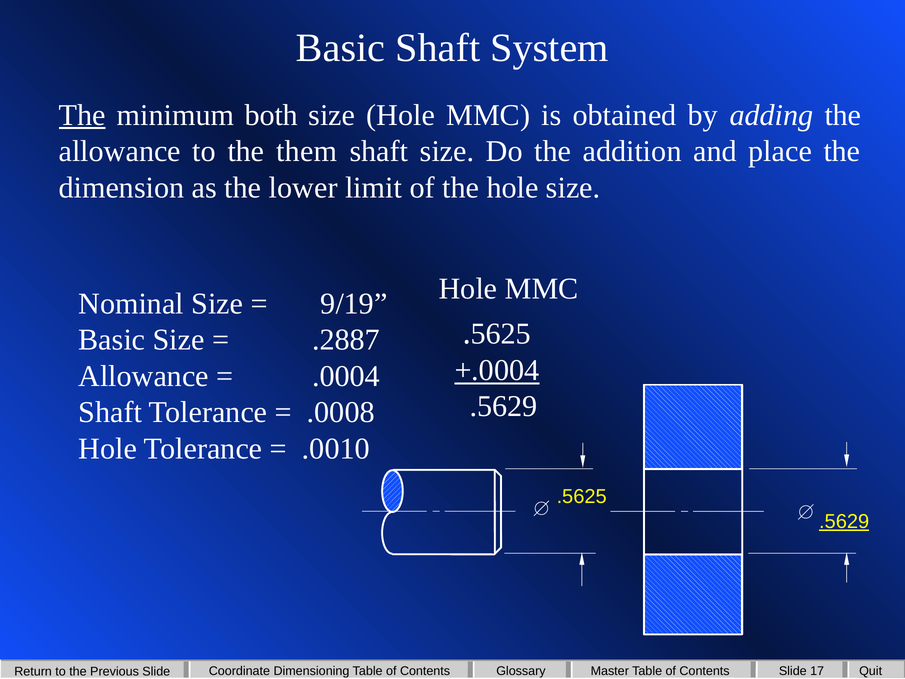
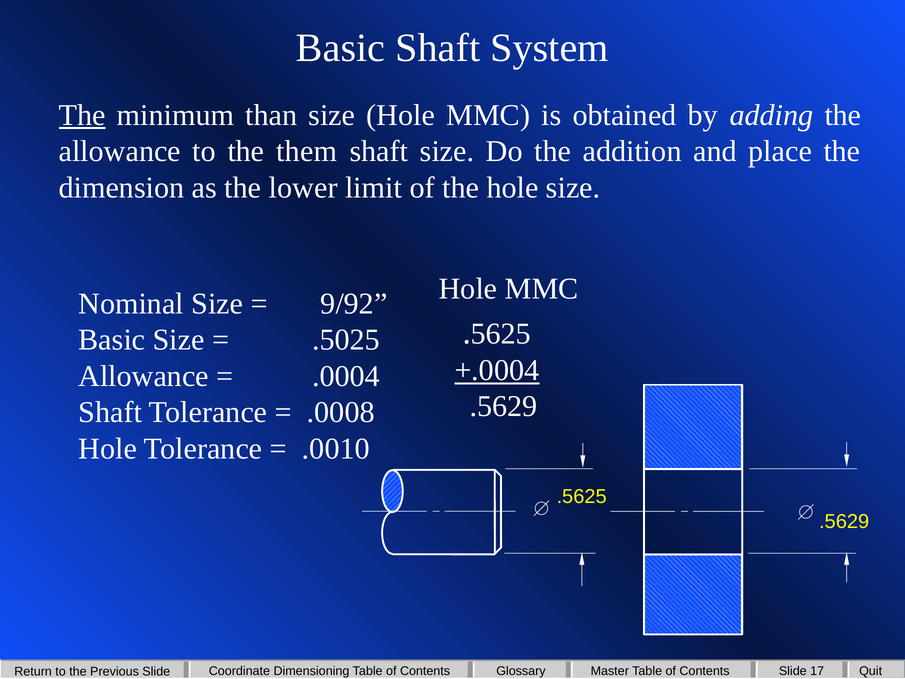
both: both -> than
9/19: 9/19 -> 9/92
.2887: .2887 -> .5025
.5629 at (844, 522) underline: present -> none
